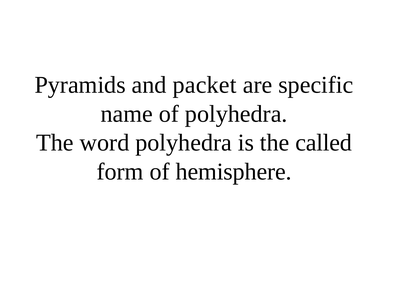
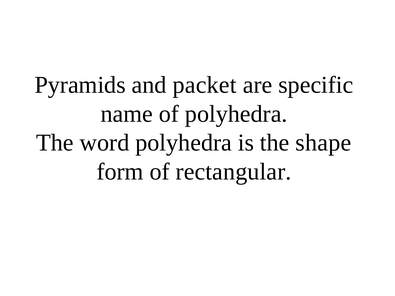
called: called -> shape
hemisphere: hemisphere -> rectangular
